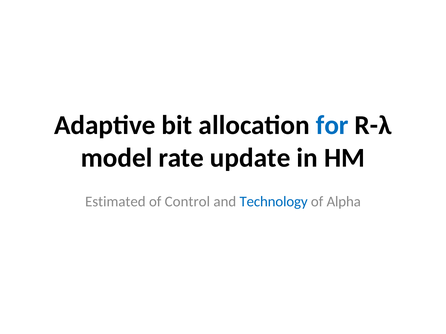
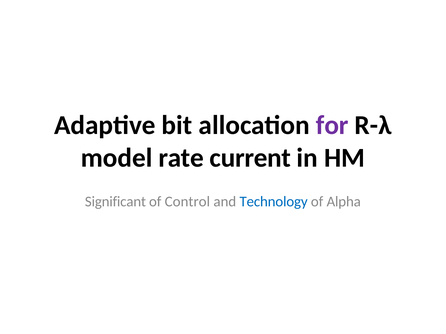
for colour: blue -> purple
update: update -> current
Estimated: Estimated -> Significant
